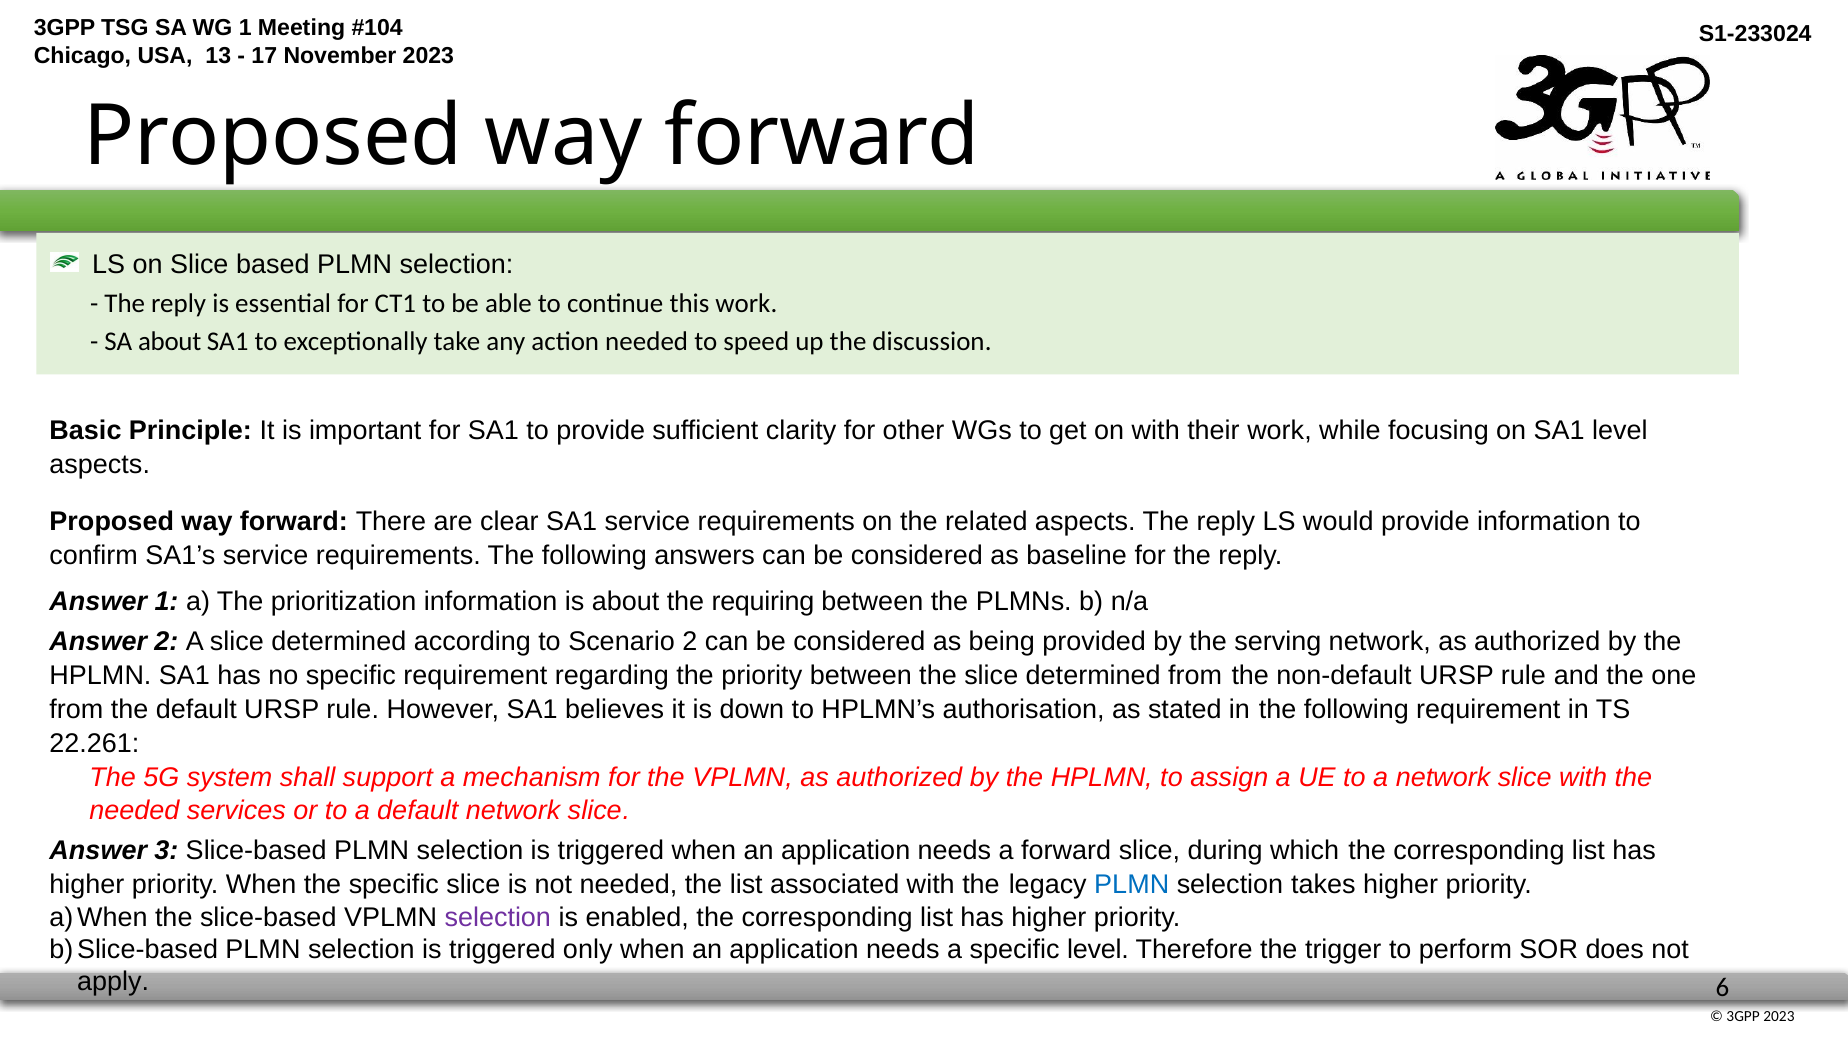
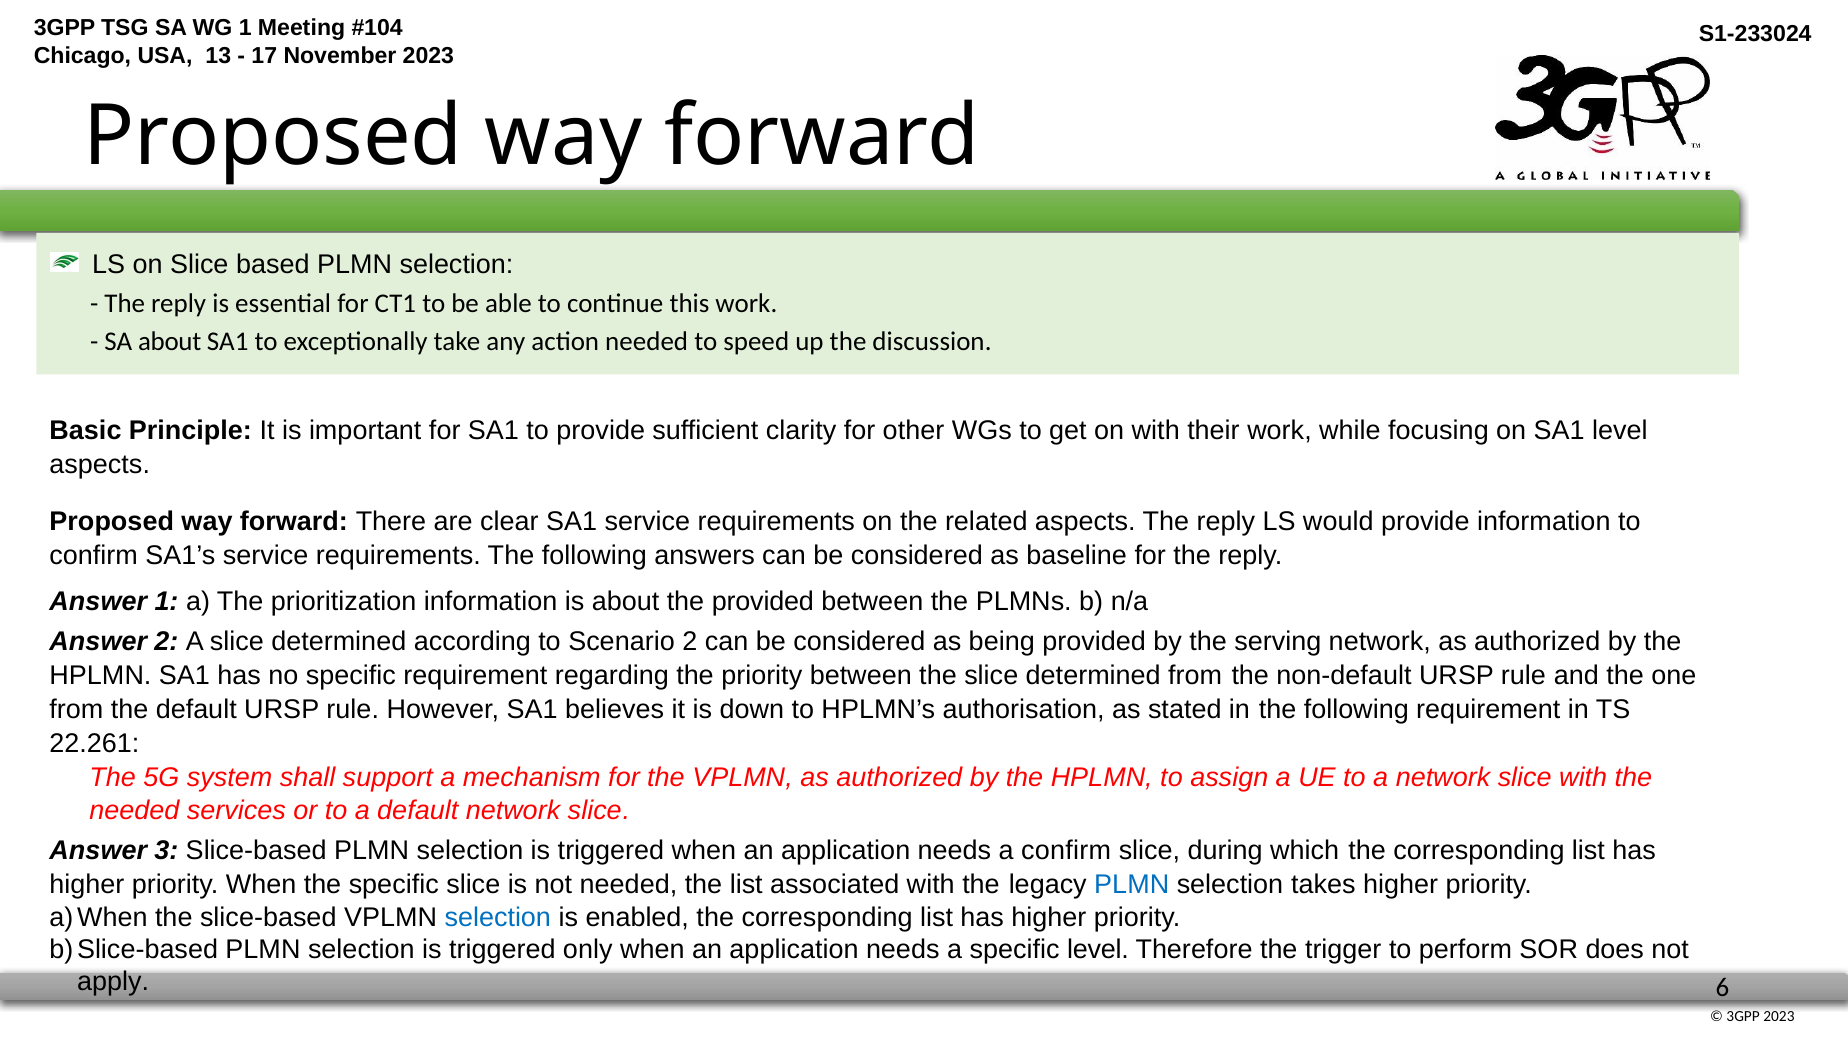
the requiring: requiring -> provided
a forward: forward -> confirm
selection at (498, 917) colour: purple -> blue
